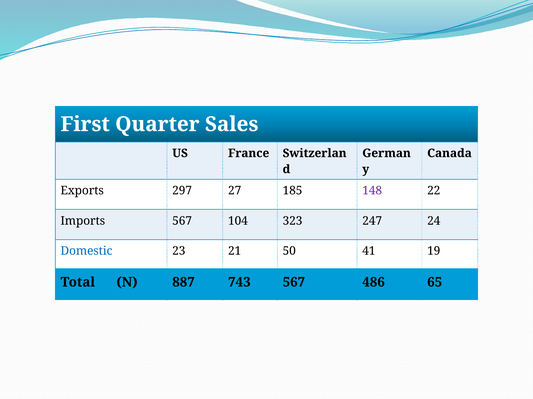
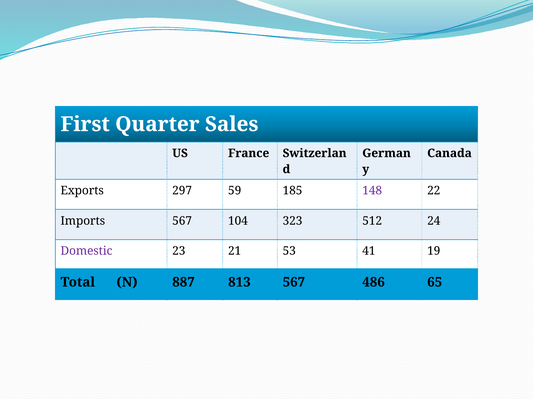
27: 27 -> 59
247: 247 -> 512
Domestic colour: blue -> purple
50: 50 -> 53
743: 743 -> 813
